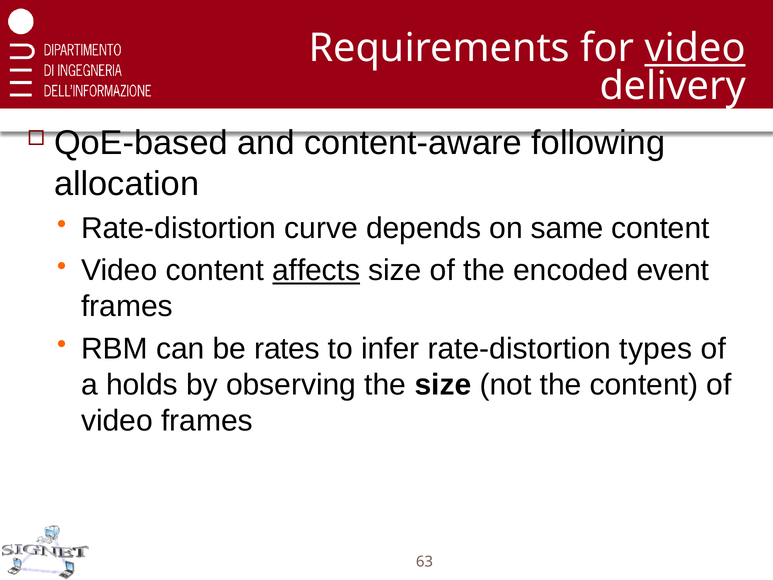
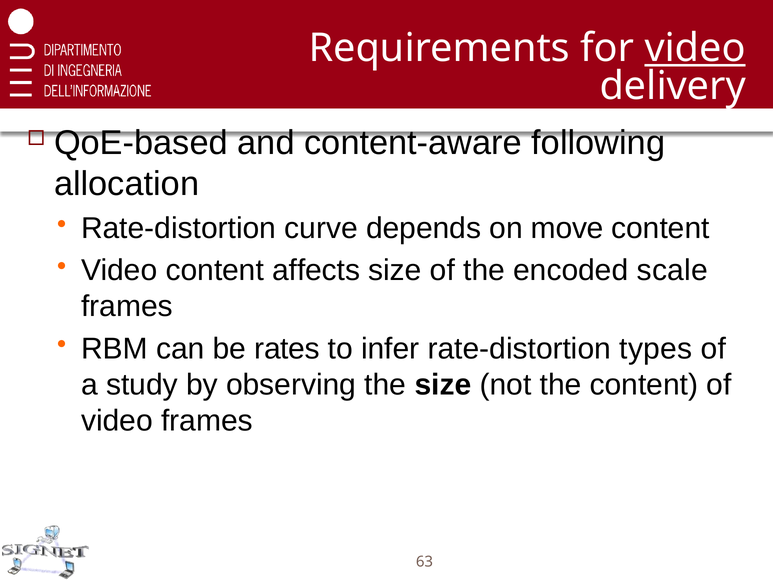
same: same -> move
affects underline: present -> none
event: event -> scale
holds: holds -> study
